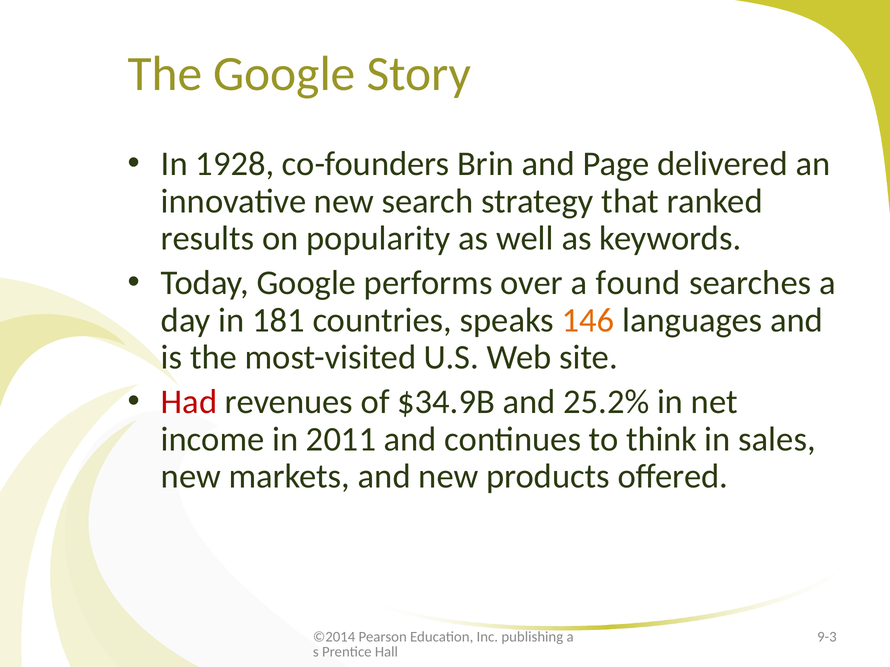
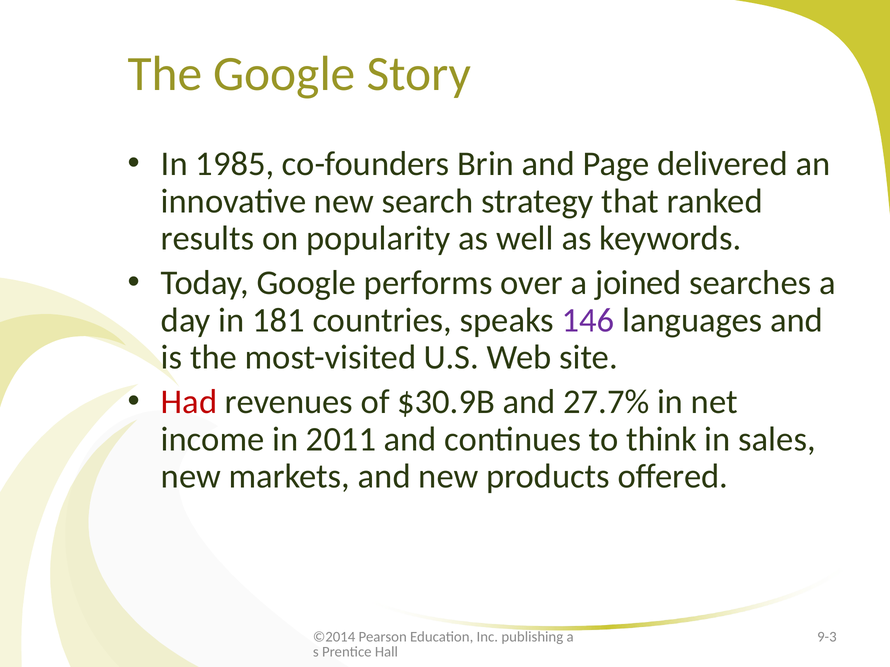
1928: 1928 -> 1985
found: found -> joined
146 colour: orange -> purple
$34.9B: $34.9B -> $30.9B
25.2%: 25.2% -> 27.7%
